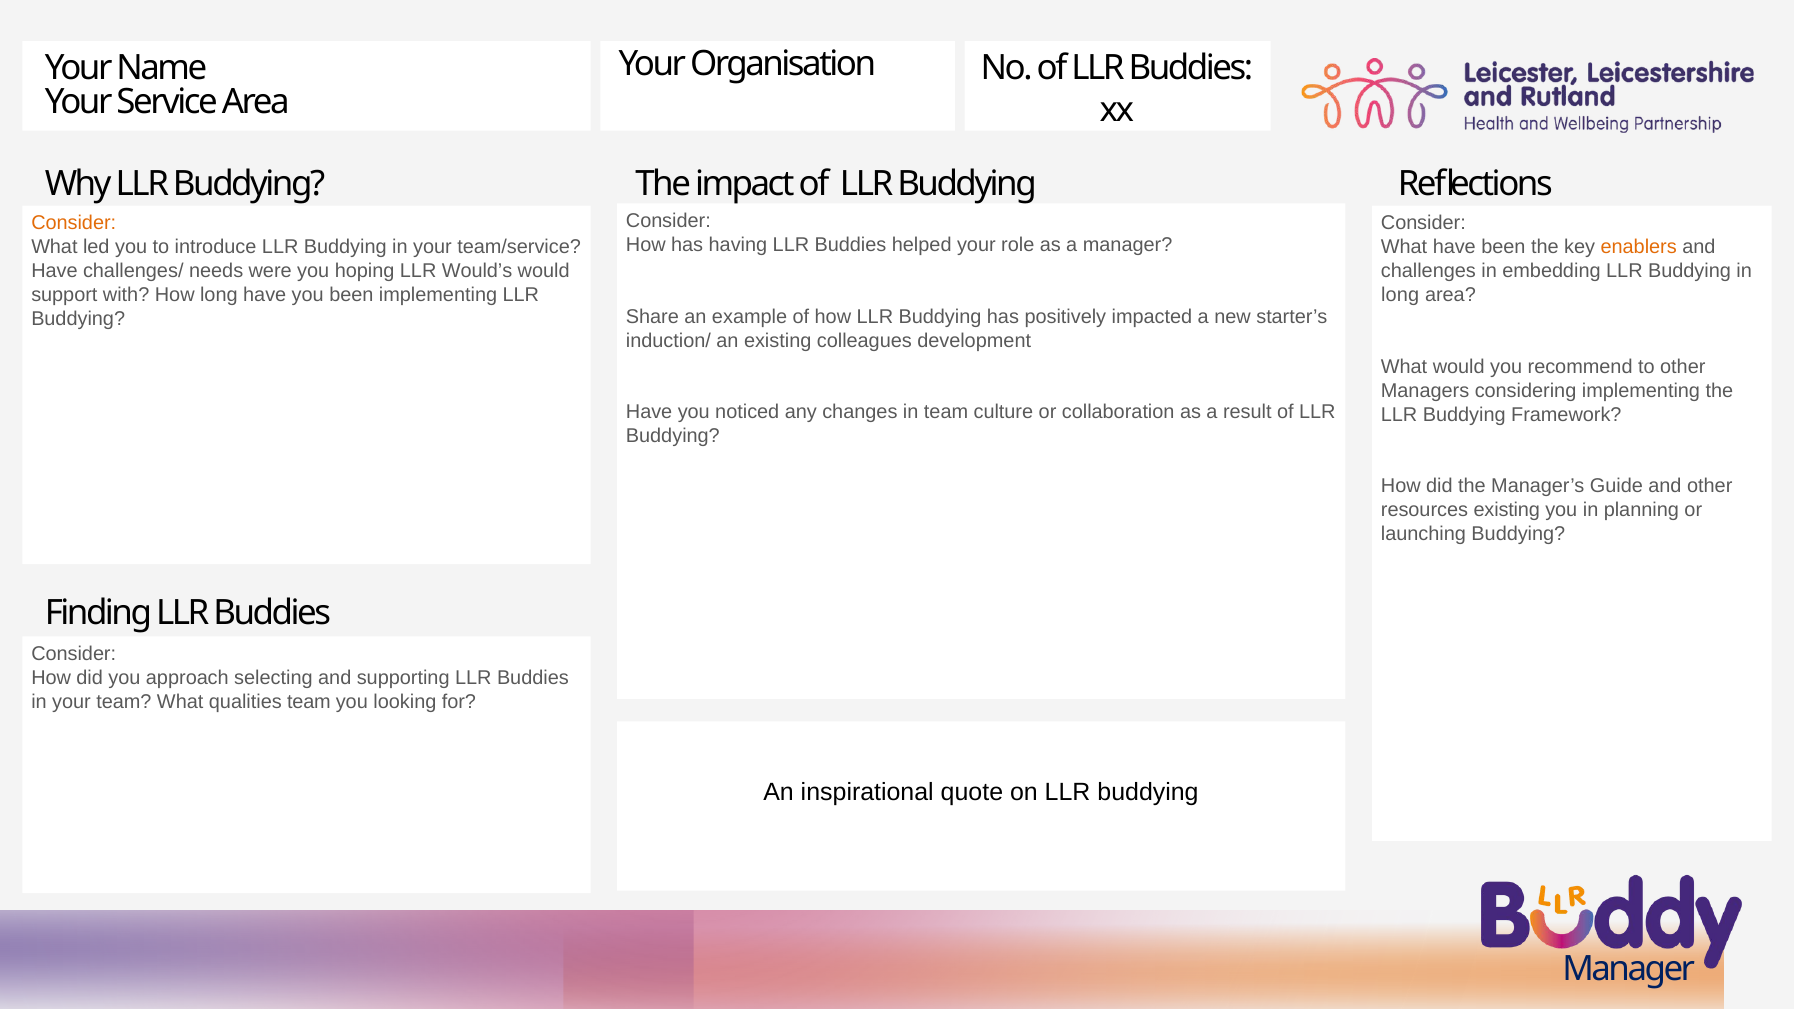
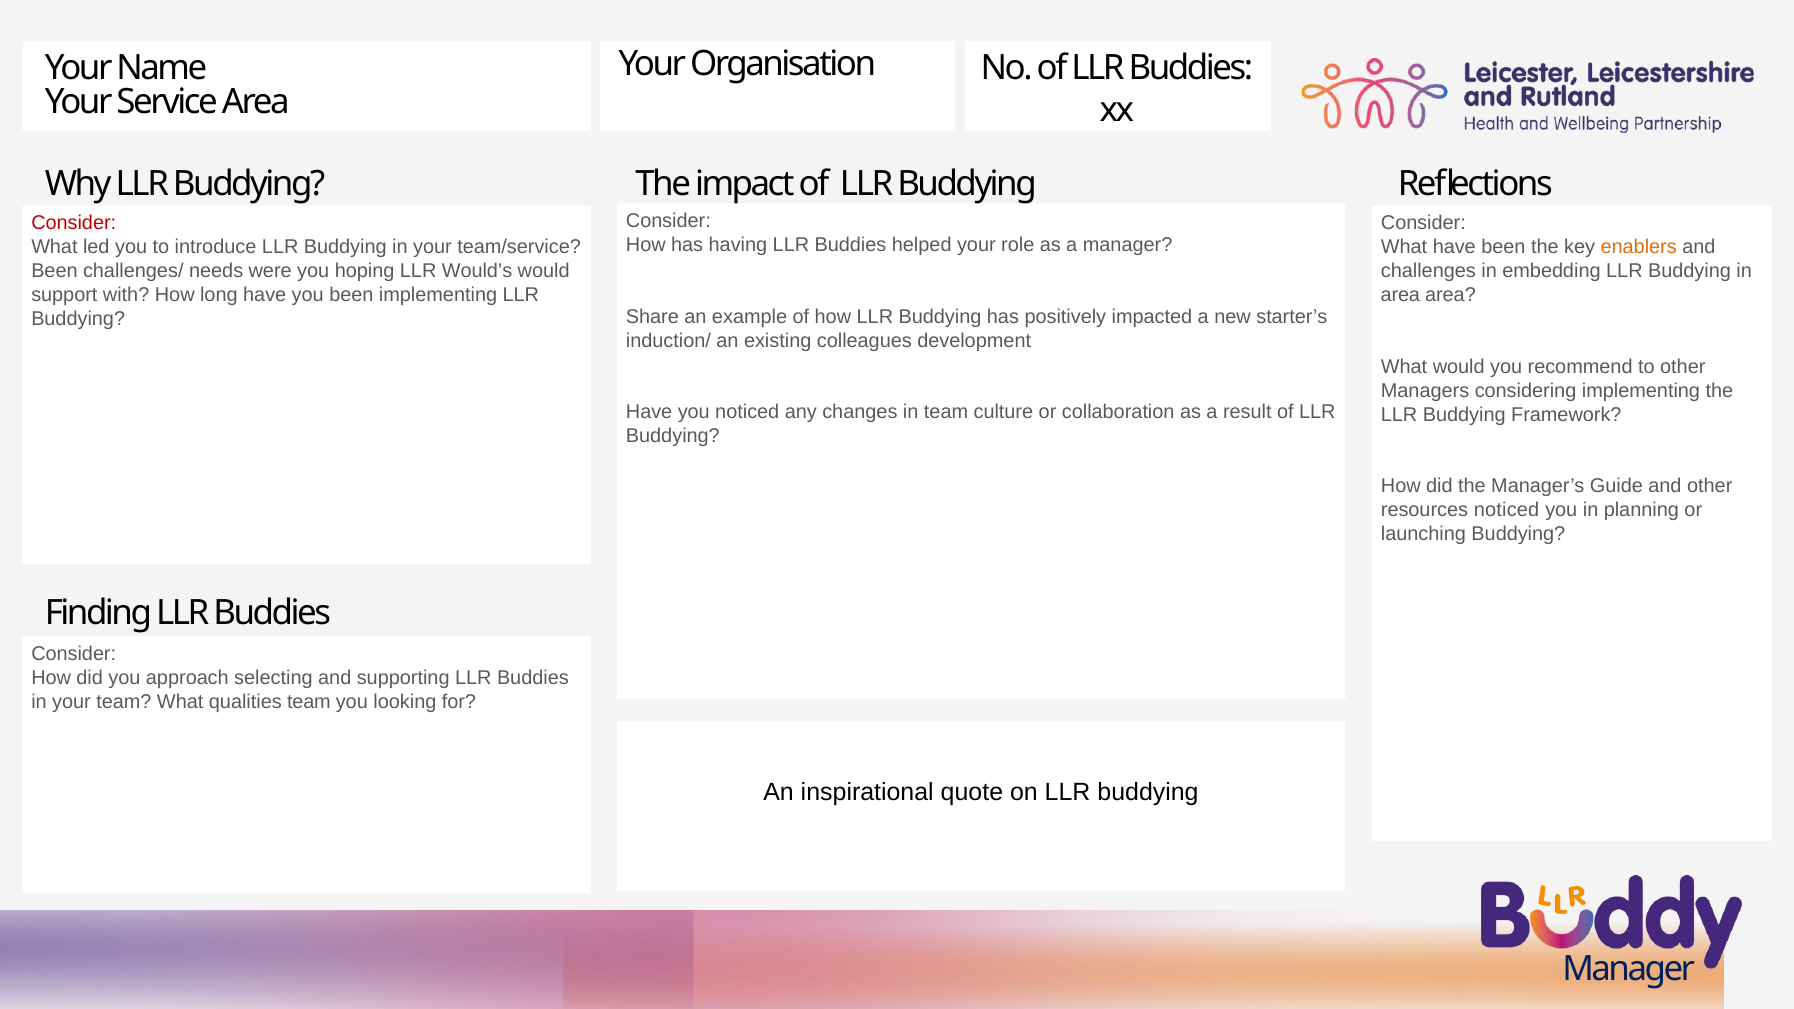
Consider at (74, 223) colour: orange -> red
Have at (54, 271): Have -> Been
long at (1400, 295): long -> area
resources existing: existing -> noticed
